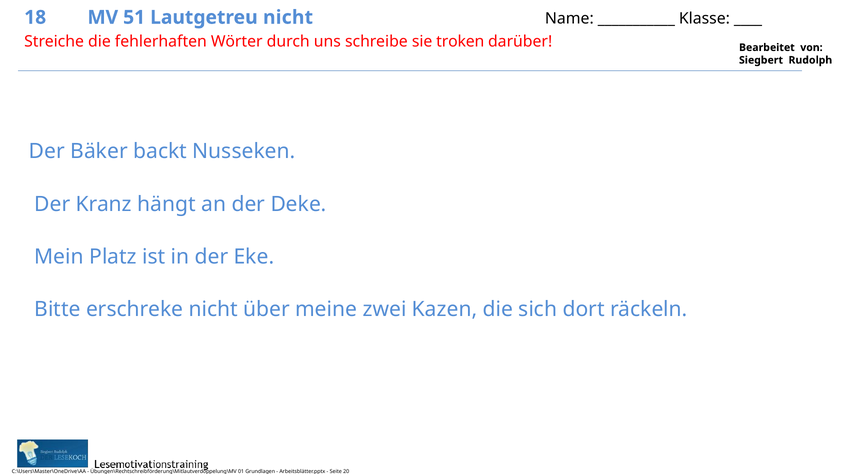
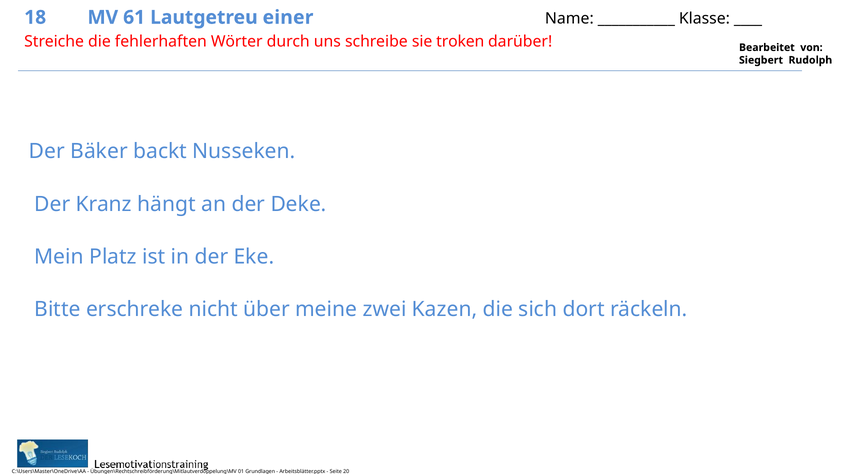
51: 51 -> 61
Lautgetreu nicht: nicht -> einer
